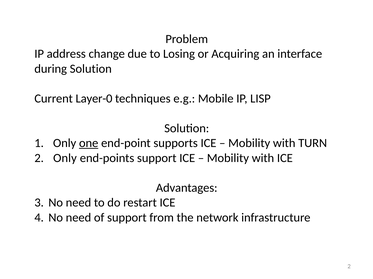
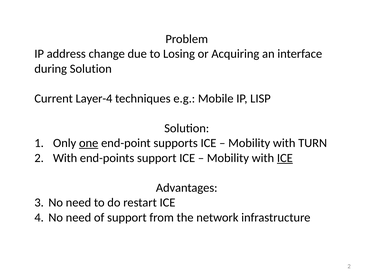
Layer-0: Layer-0 -> Layer-4
2 Only: Only -> With
ICE at (285, 158) underline: none -> present
